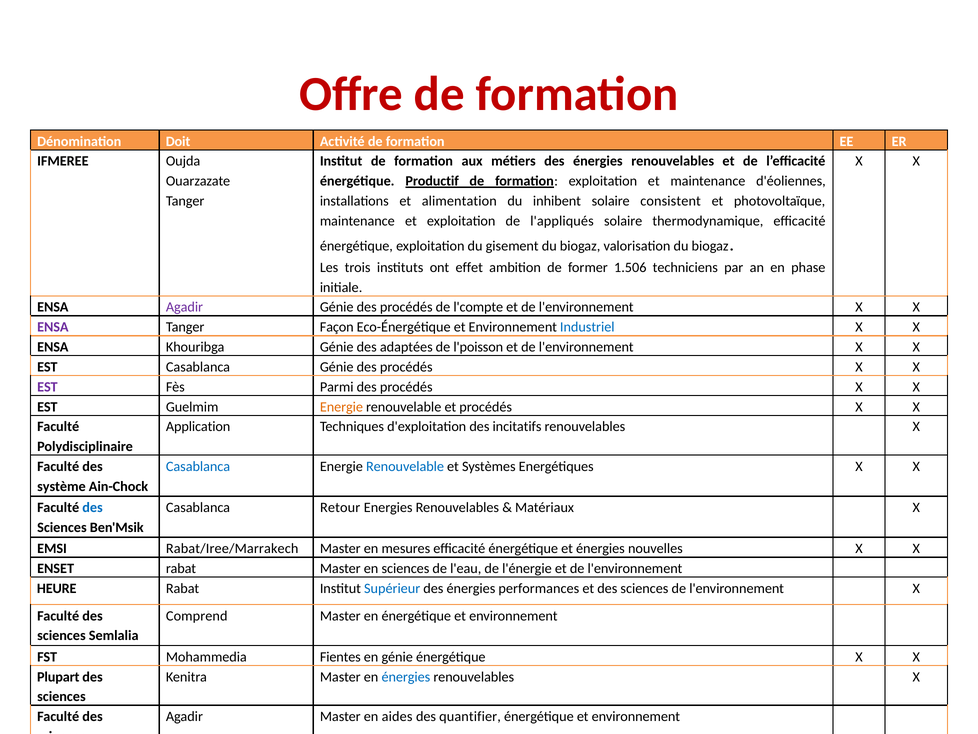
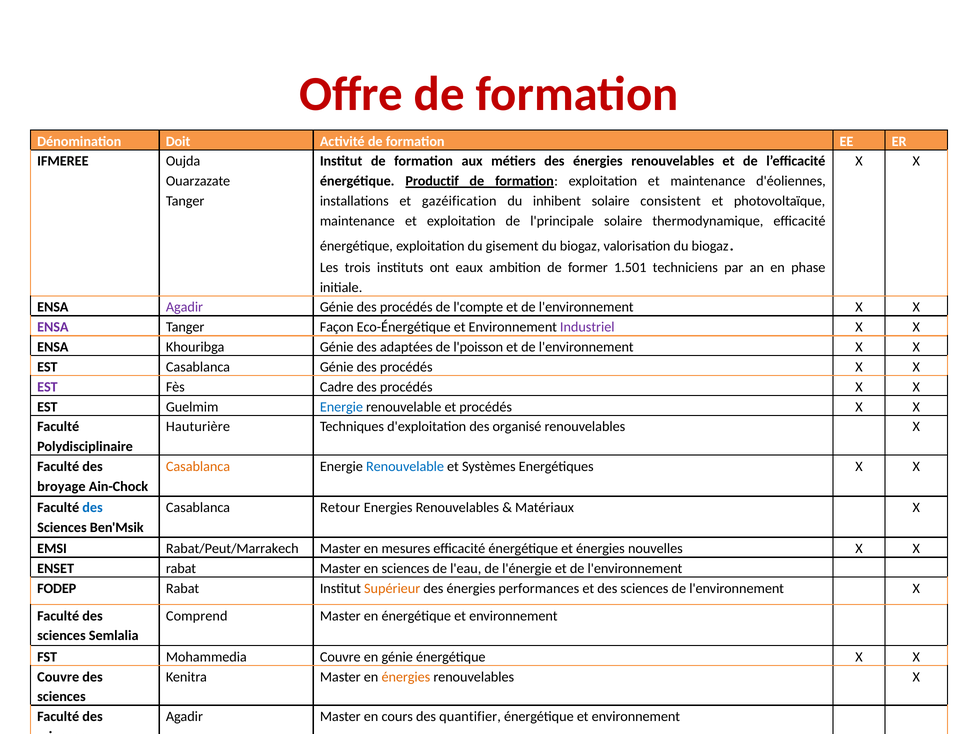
alimentation: alimentation -> gazéification
l'appliqués: l'appliqués -> l'principale
effet: effet -> eaux
1.506: 1.506 -> 1.501
Industriel colour: blue -> purple
Parmi: Parmi -> Cadre
Energie at (341, 407) colour: orange -> blue
Application: Application -> Hauturière
incitatifs: incitatifs -> organisé
Casablanca at (198, 466) colour: blue -> orange
système: système -> broyage
Rabat/Iree/Marrakech: Rabat/Iree/Marrakech -> Rabat/Peut/Marrakech
HEURE: HEURE -> FODEP
Supérieur colour: blue -> orange
Mohammedia Fientes: Fientes -> Couvre
Plupart at (58, 676): Plupart -> Couvre
énergies at (406, 676) colour: blue -> orange
aides: aides -> cours
